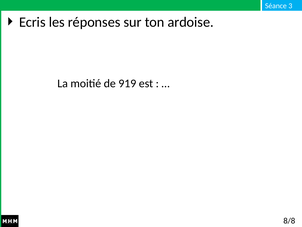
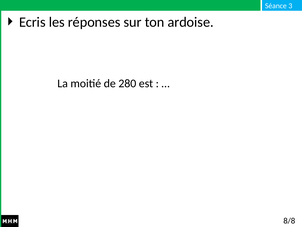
919: 919 -> 280
